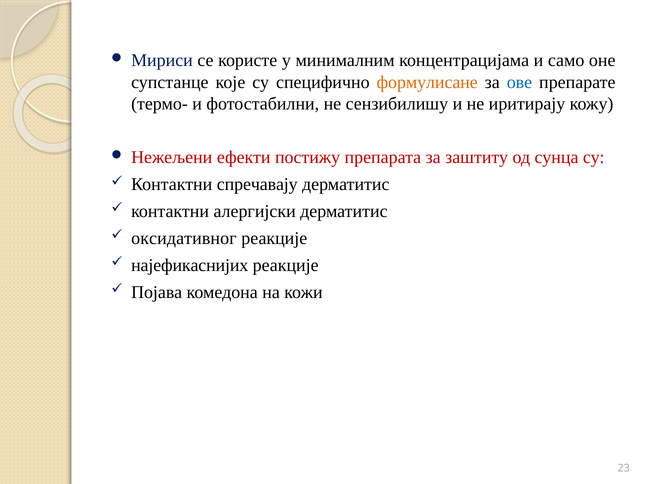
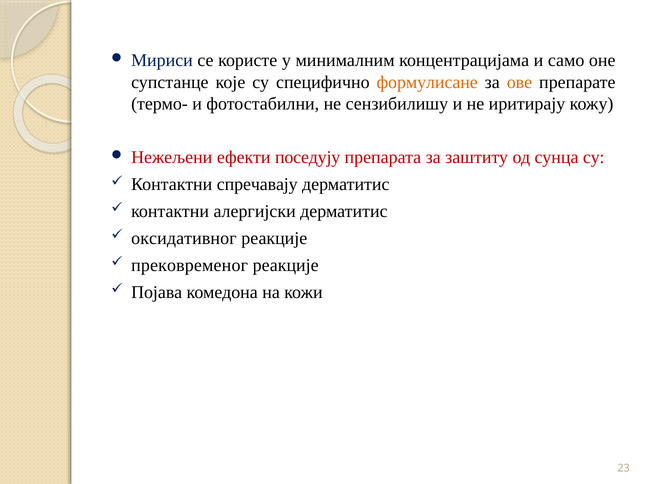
ове colour: blue -> orange
постижу: постижу -> поседују
најефикаснијих: најефикаснијих -> прековременог
